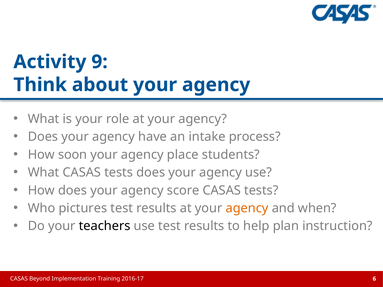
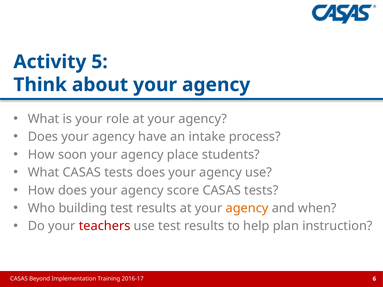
9: 9 -> 5
pictures: pictures -> building
teachers colour: black -> red
